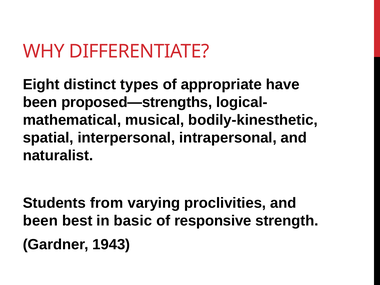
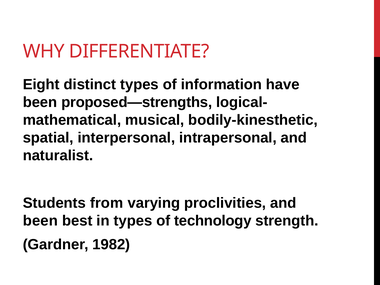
appropriate: appropriate -> information
in basic: basic -> types
responsive: responsive -> technology
1943: 1943 -> 1982
